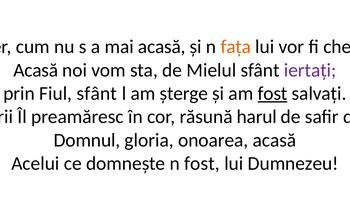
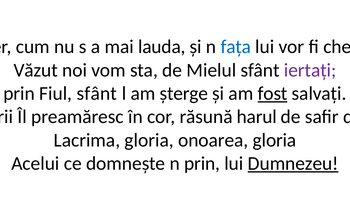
mai acasă: acasă -> lauda
fața colour: orange -> blue
Acasă at (36, 70): Acasă -> Văzut
Domnul: Domnul -> Lacrima
onoarea acasă: acasă -> gloria
n fost: fost -> prin
Dumnezeu underline: none -> present
